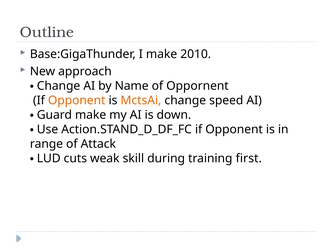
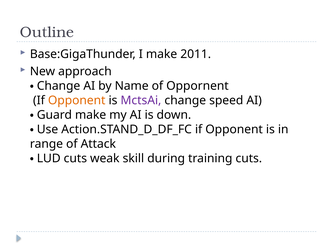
2010: 2010 -> 2011
MctsAi colour: orange -> purple
training first: first -> cuts
